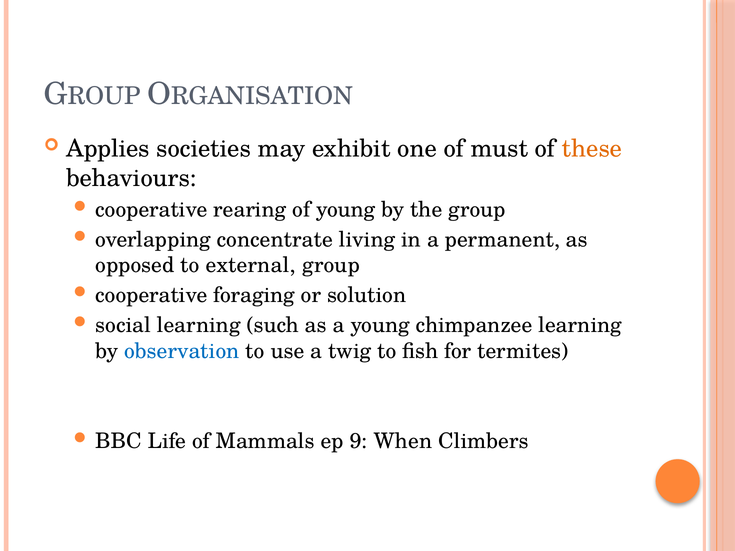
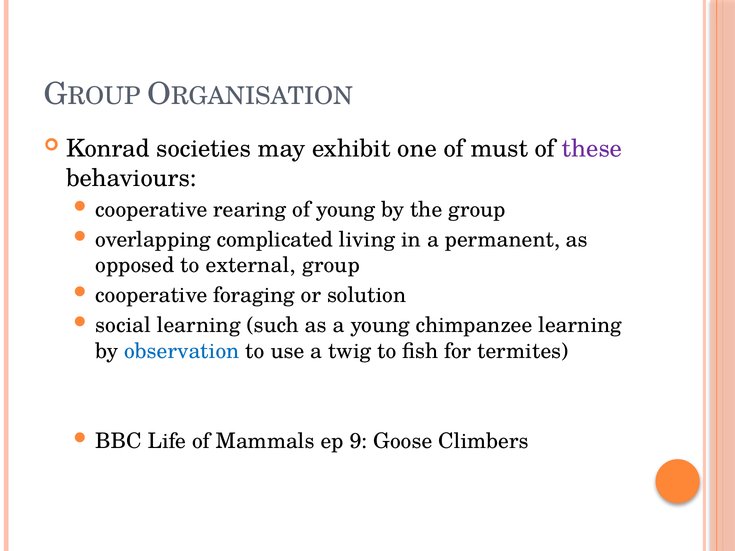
Applies: Applies -> Konrad
these colour: orange -> purple
concentrate: concentrate -> complicated
When: When -> Goose
